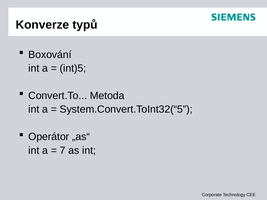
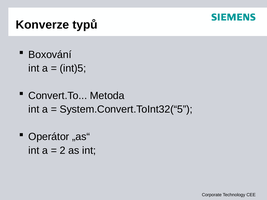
7: 7 -> 2
